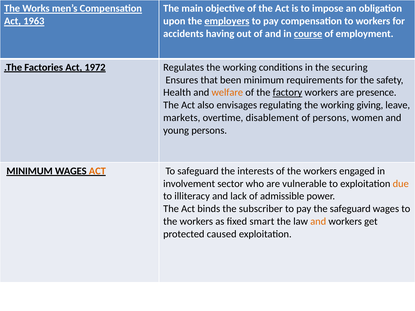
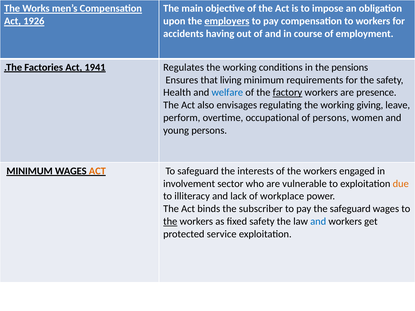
1963: 1963 -> 1926
course underline: present -> none
1972: 1972 -> 1941
securing: securing -> pensions
been: been -> living
welfare colour: orange -> blue
markets: markets -> perform
disablement: disablement -> occupational
admissible: admissible -> workplace
the at (170, 222) underline: none -> present
fixed smart: smart -> safety
and at (318, 222) colour: orange -> blue
caused: caused -> service
